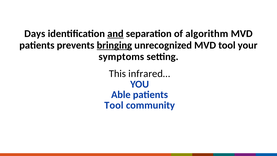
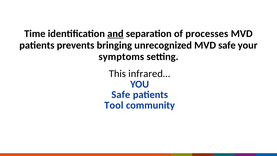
Days: Days -> Time
algorithm: algorithm -> processes
bringing underline: present -> none
MVD tool: tool -> safe
Able at (121, 95): Able -> Safe
